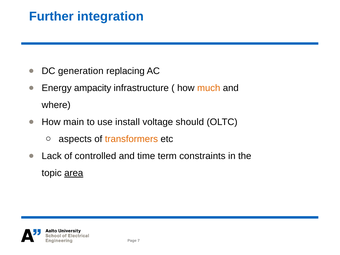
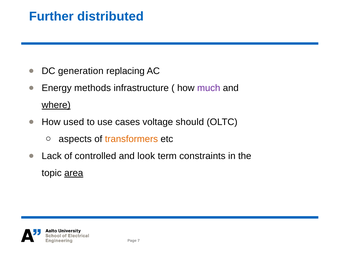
integration: integration -> distributed
ampacity: ampacity -> methods
much colour: orange -> purple
where underline: none -> present
main: main -> used
install: install -> cases
time: time -> look
